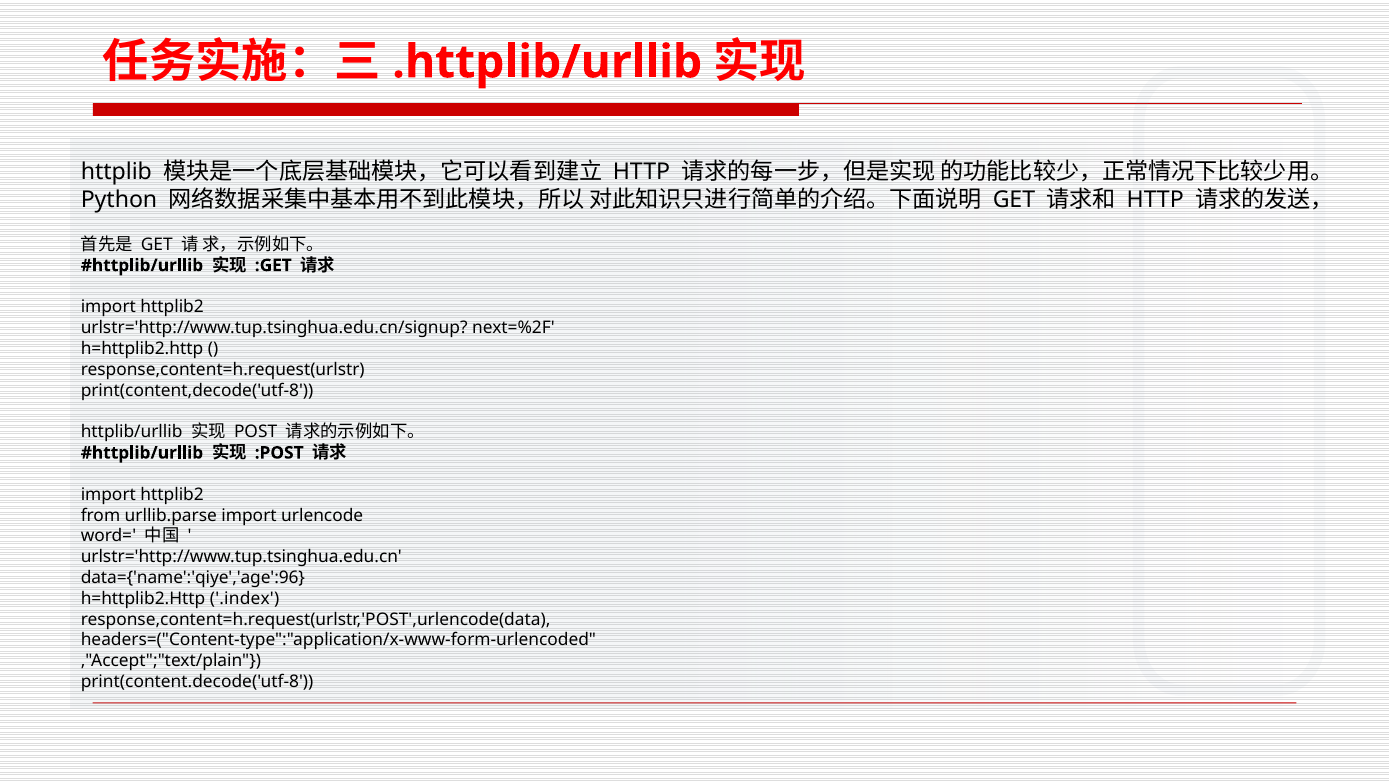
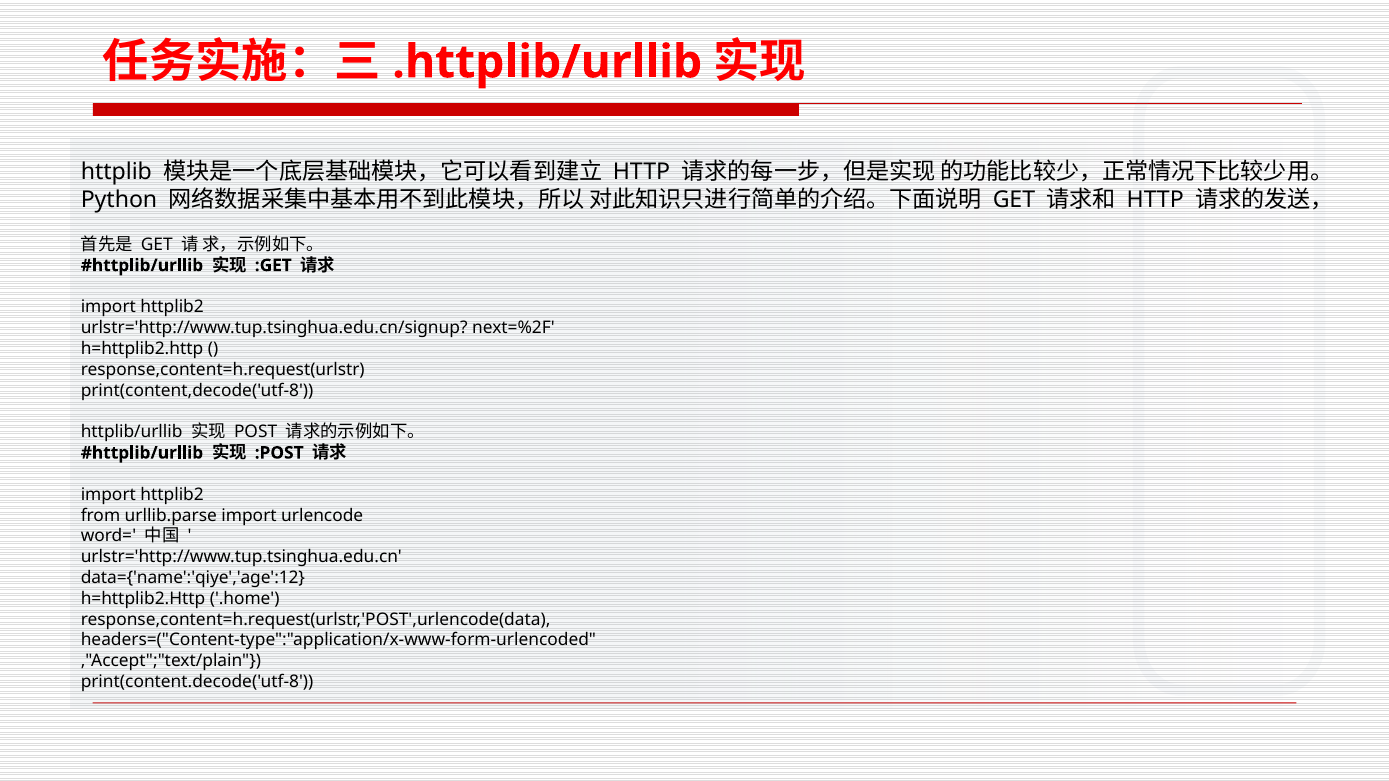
data={'name':'qiye','age':96: data={'name':'qiye','age':96 -> data={'name':'qiye','age':12
.index: .index -> .home
